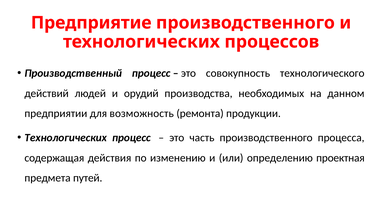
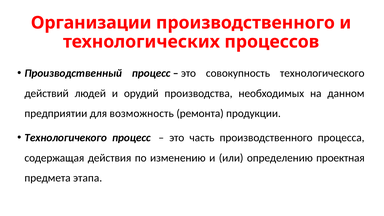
Предприятие: Предприятие -> Организации
Технологических at (66, 138): Технологических -> Технологичекого
путей: путей -> этапа
